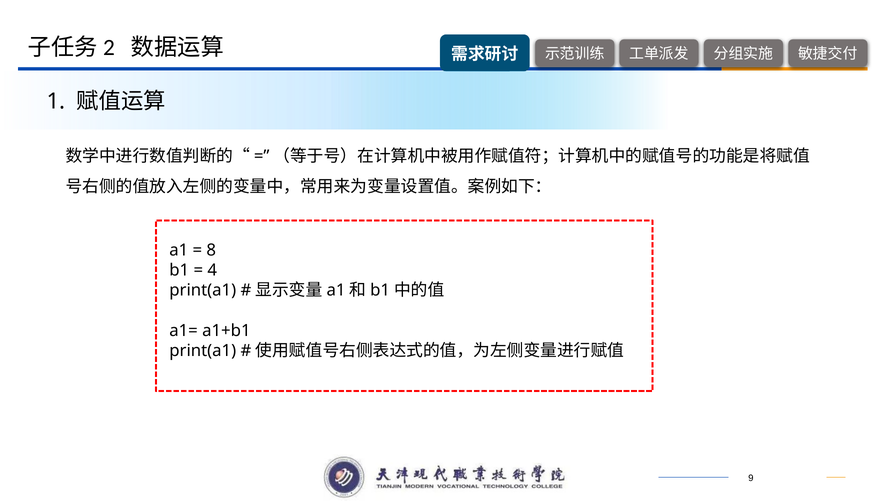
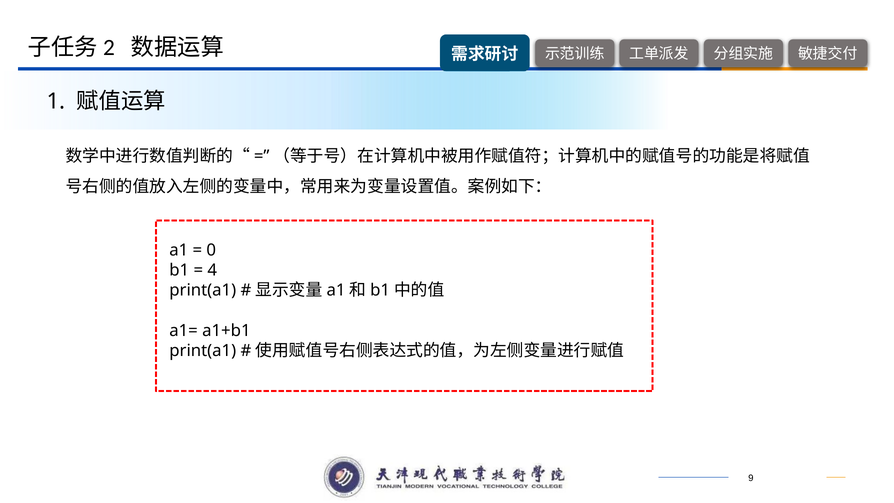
8: 8 -> 0
